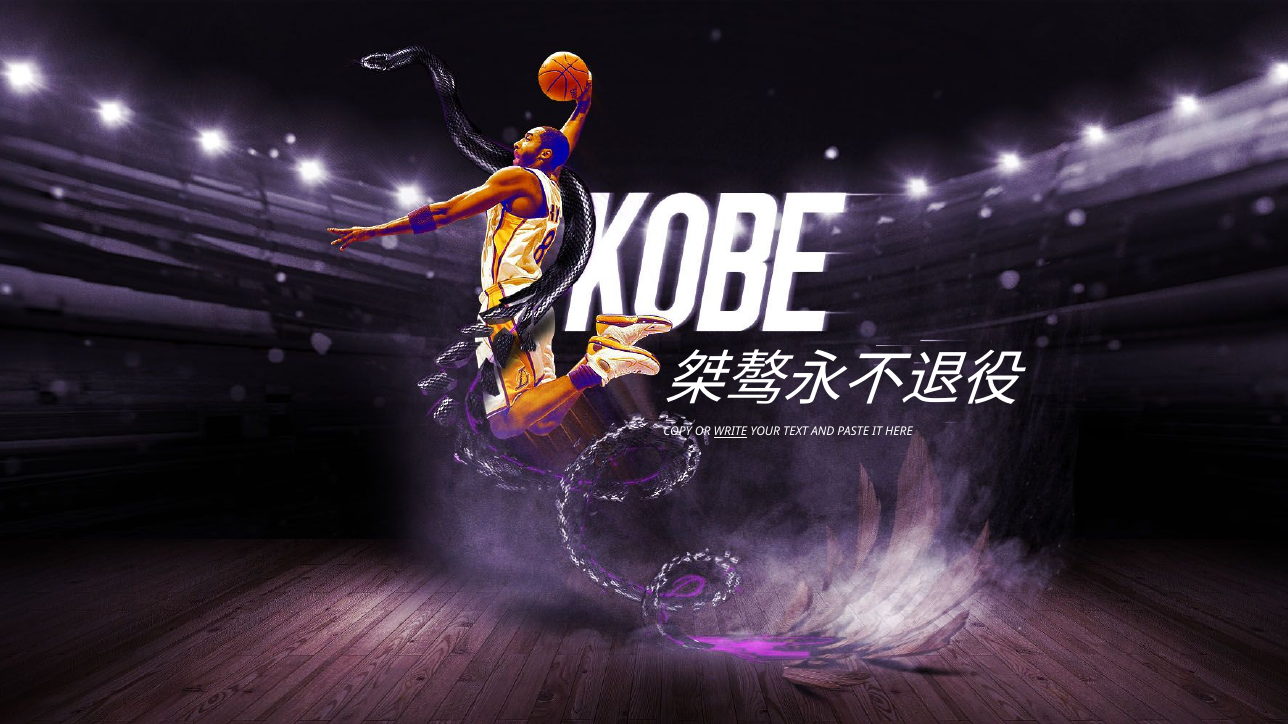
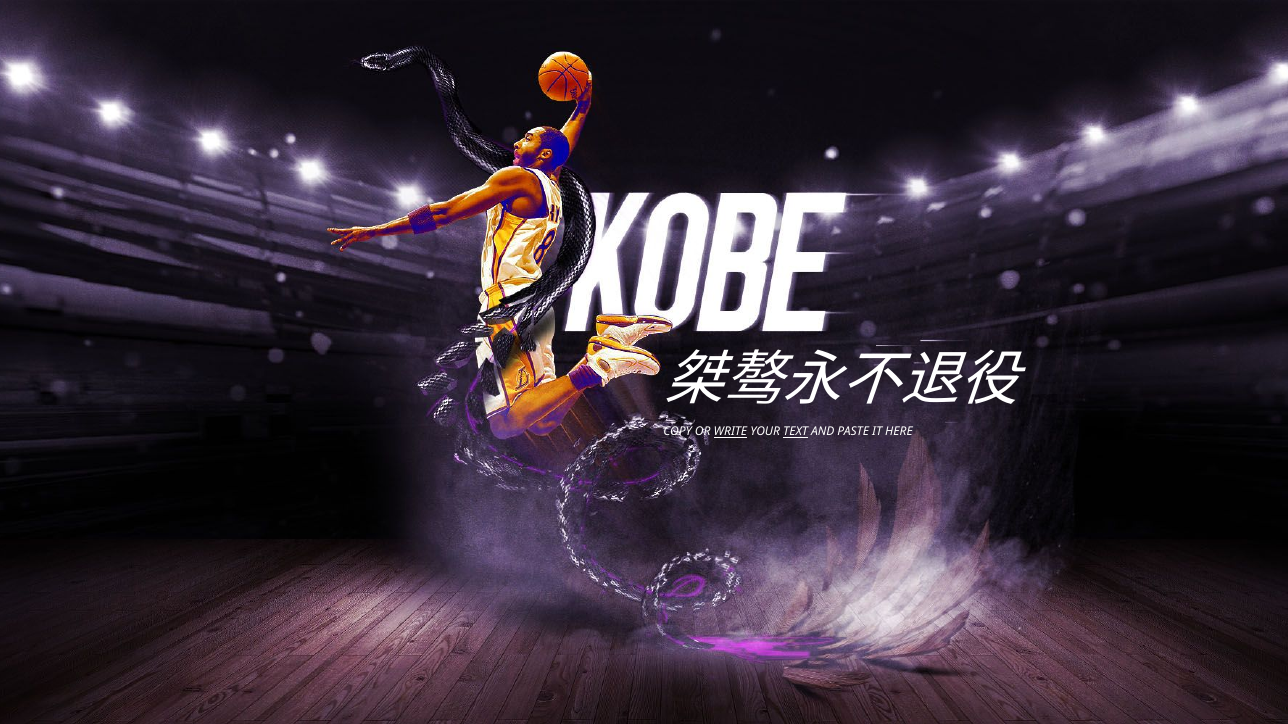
TEXT underline: none -> present
